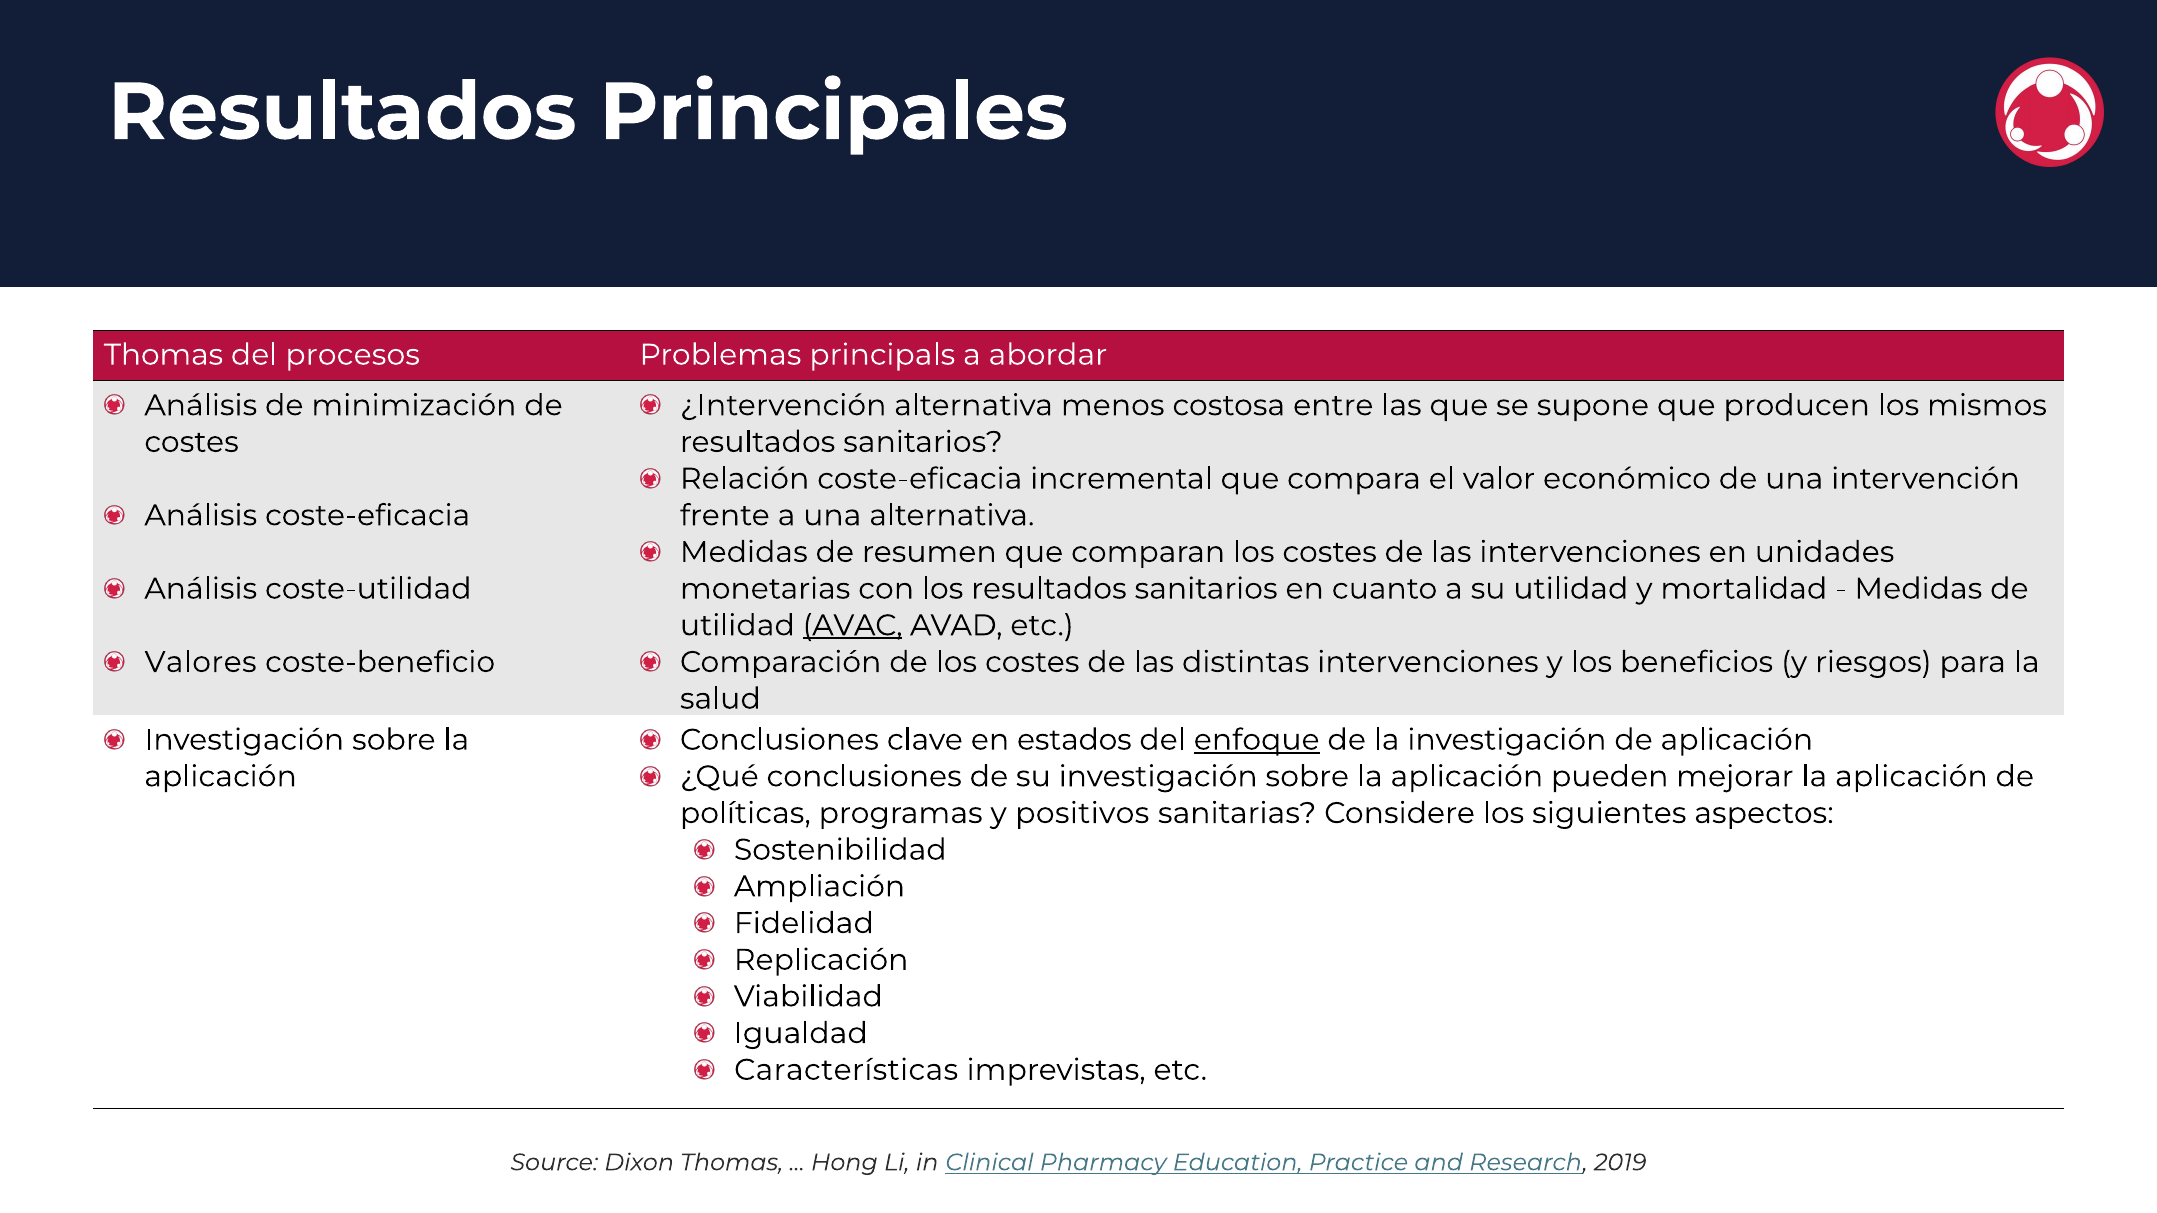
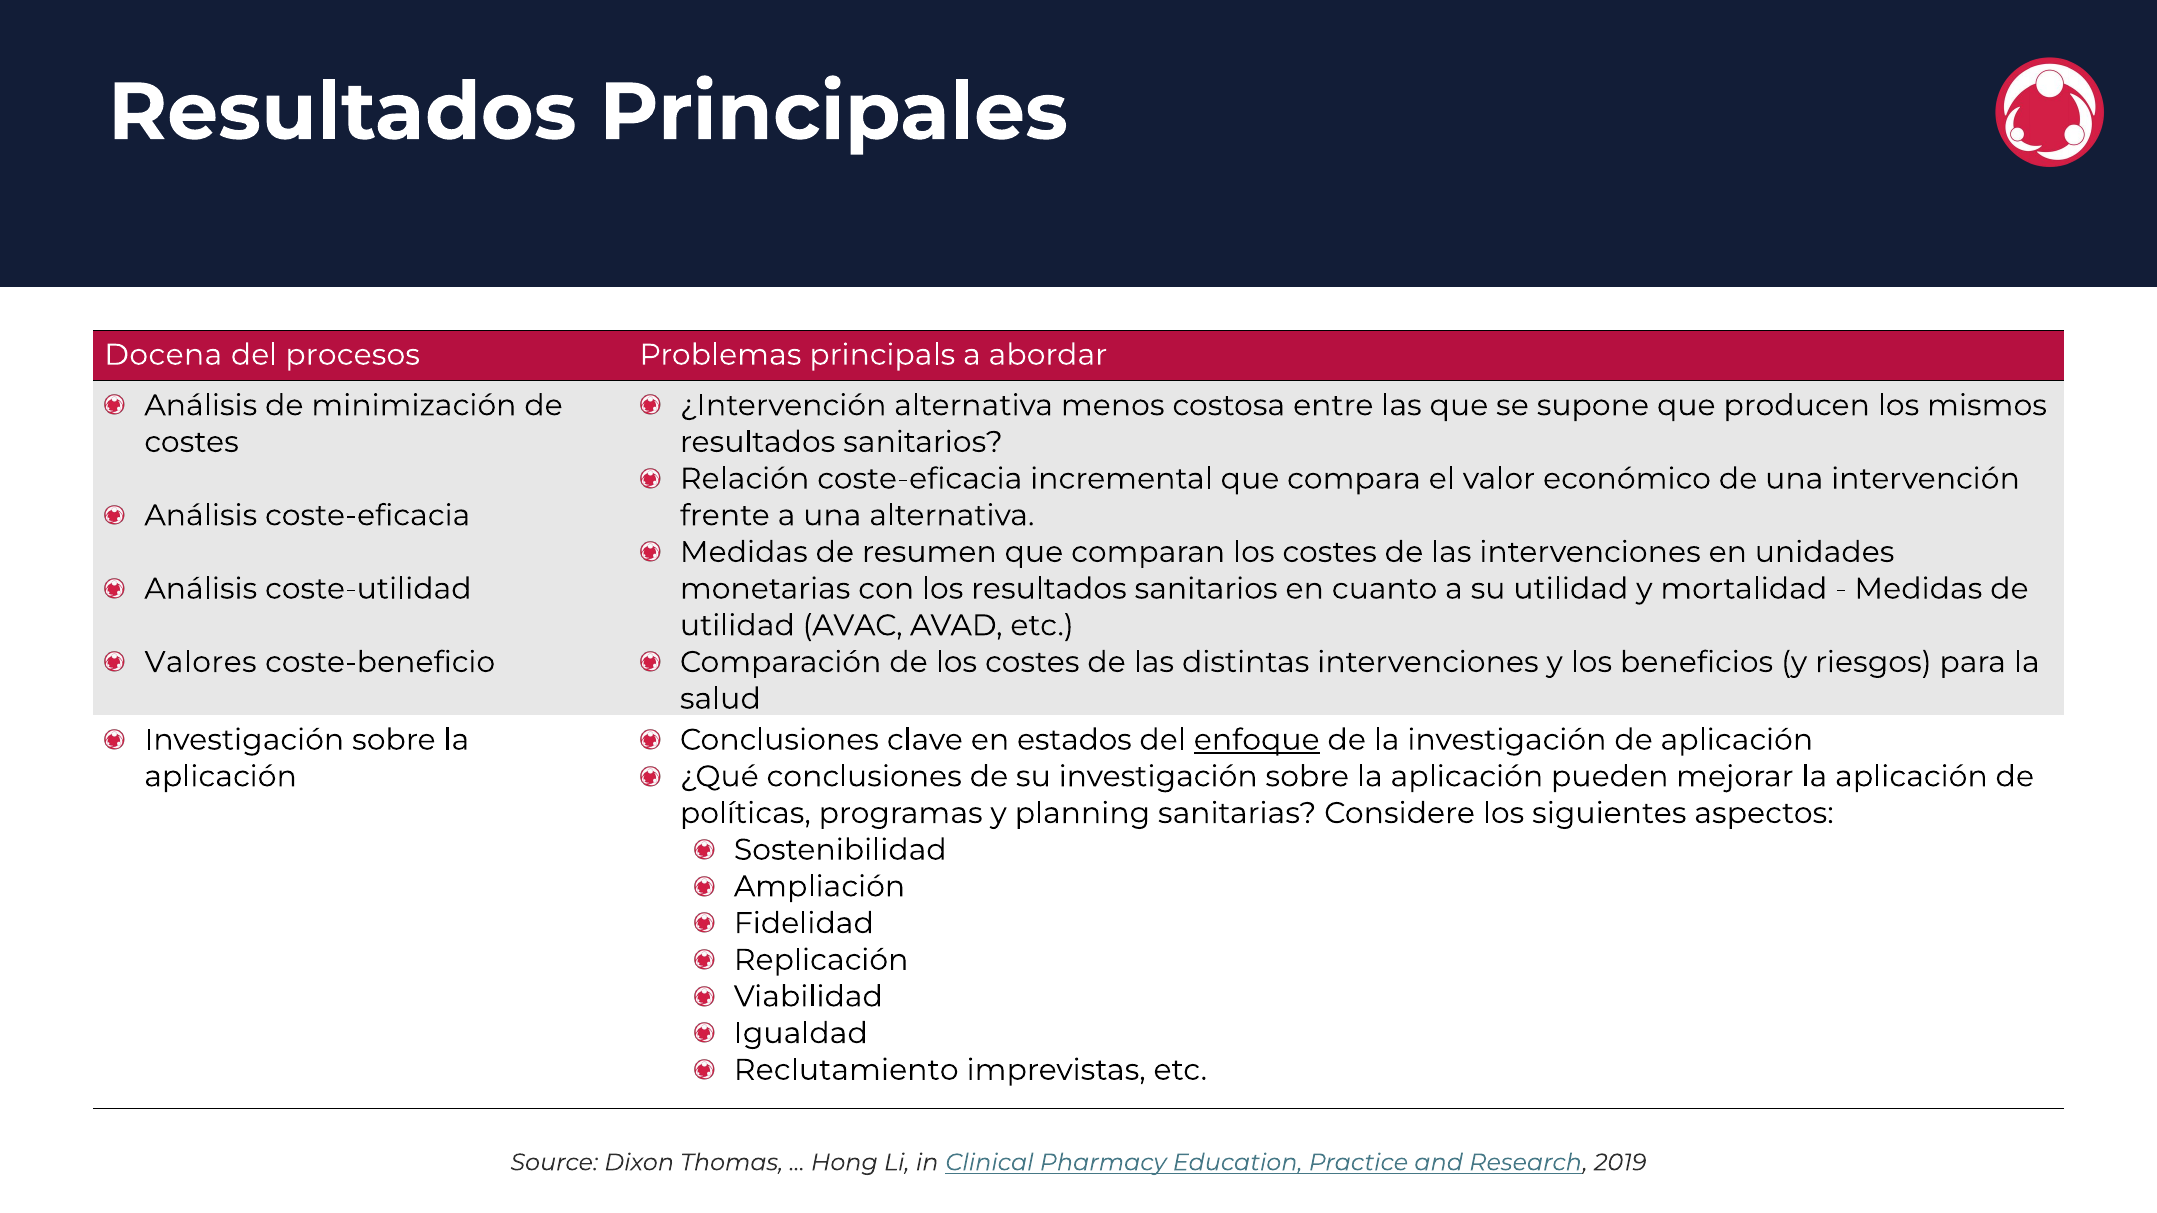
Thomas at (164, 355): Thomas -> Docena
AVAC underline: present -> none
positivos: positivos -> planning
Características: Características -> Reclutamiento
